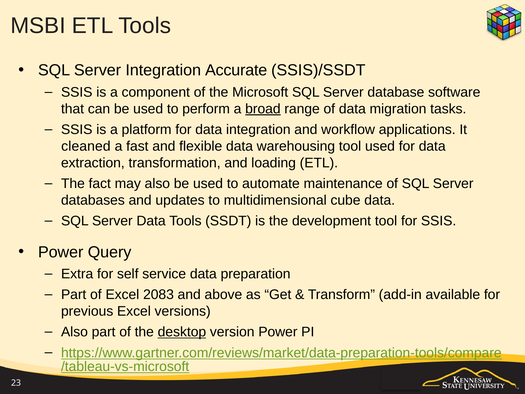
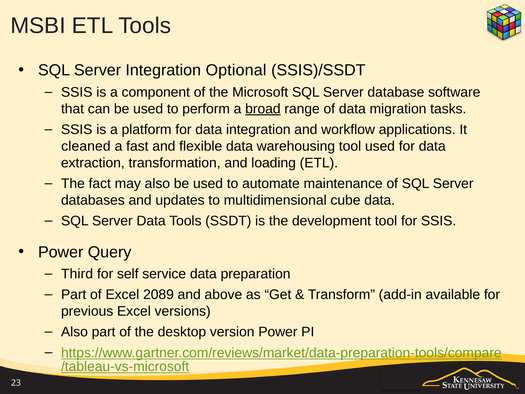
Accurate: Accurate -> Optional
Extra: Extra -> Third
2083: 2083 -> 2089
desktop underline: present -> none
